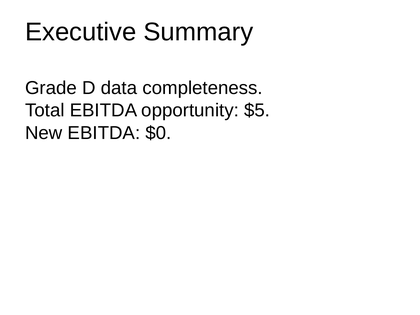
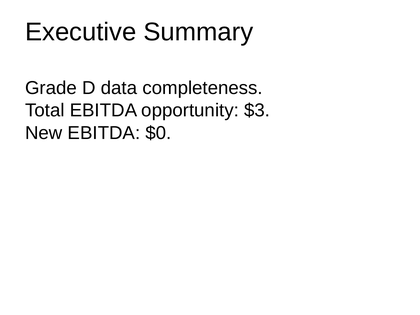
$5: $5 -> $3
